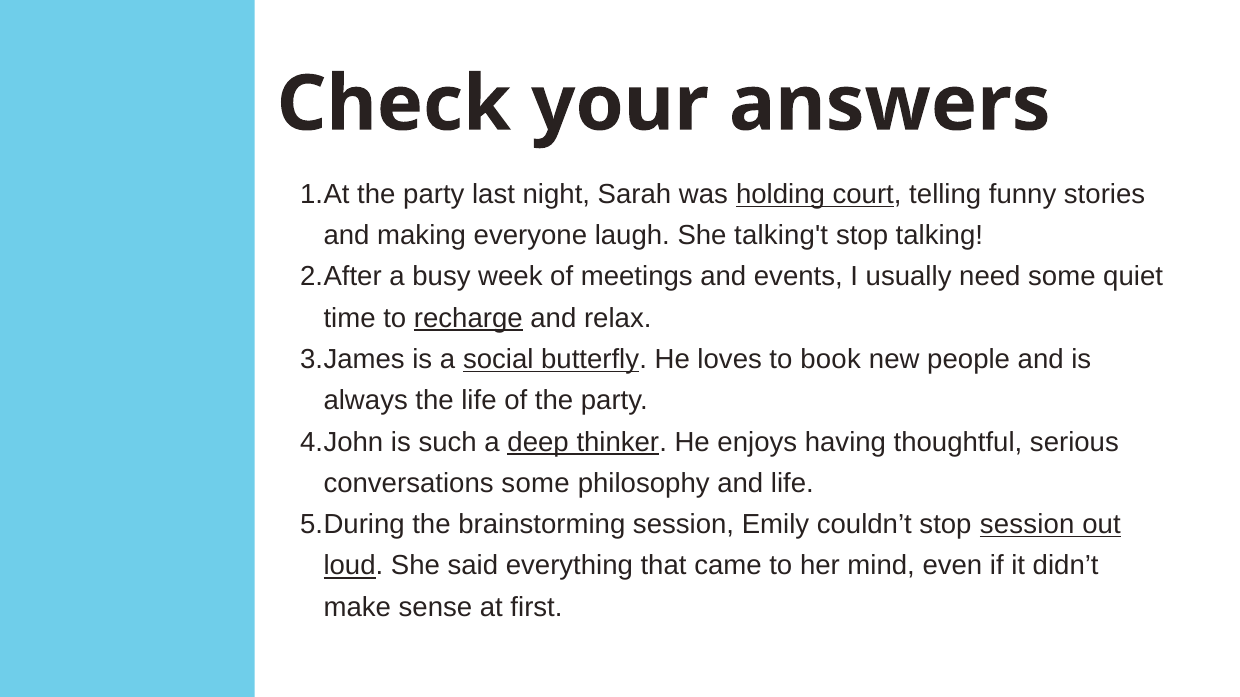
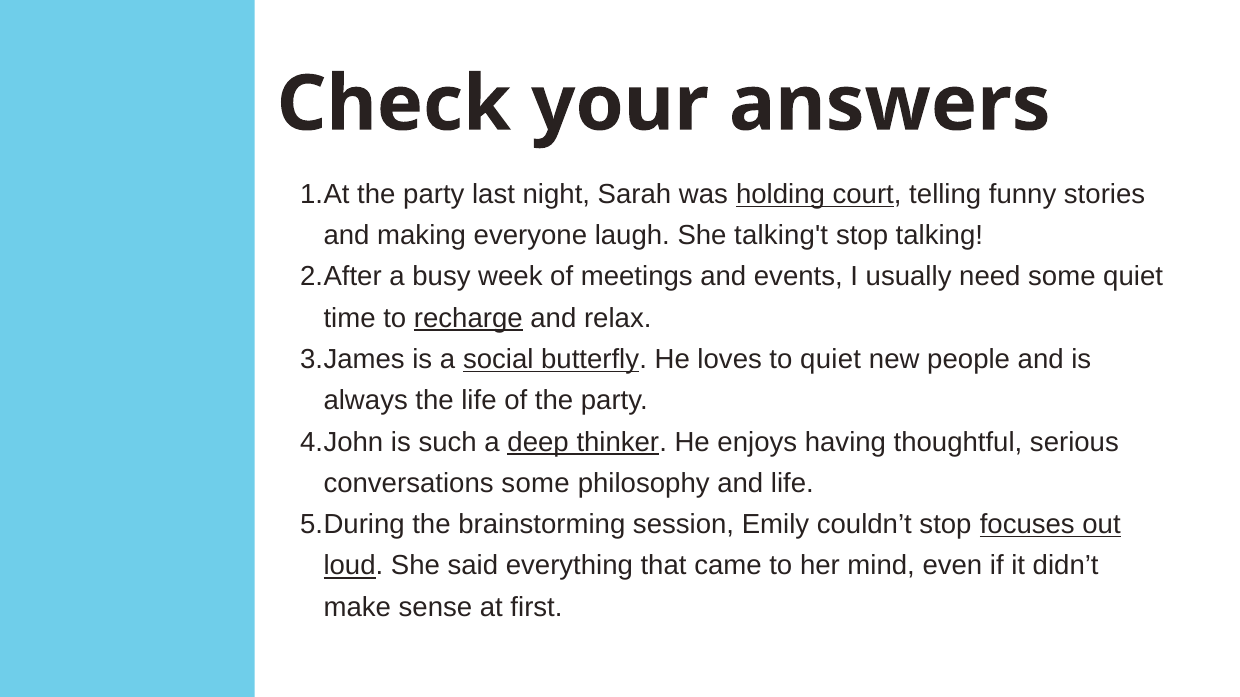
to book: book -> quiet
stop session: session -> focuses
